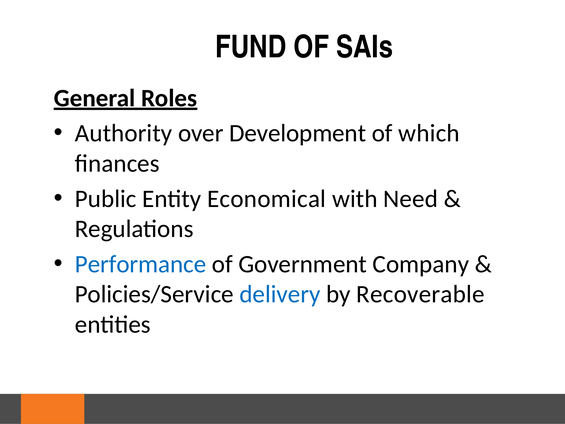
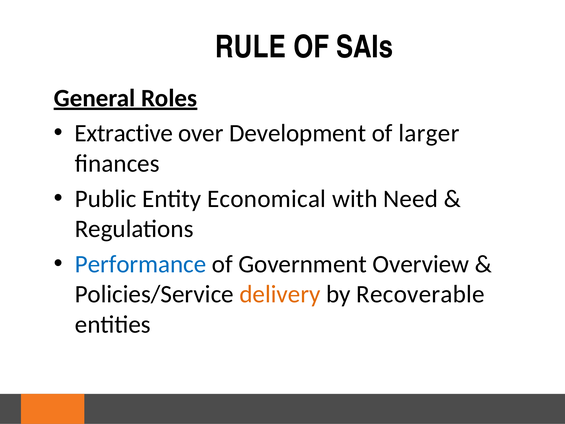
FUND: FUND -> RULE
Authority: Authority -> Extractive
which: which -> larger
Company: Company -> Overview
delivery colour: blue -> orange
